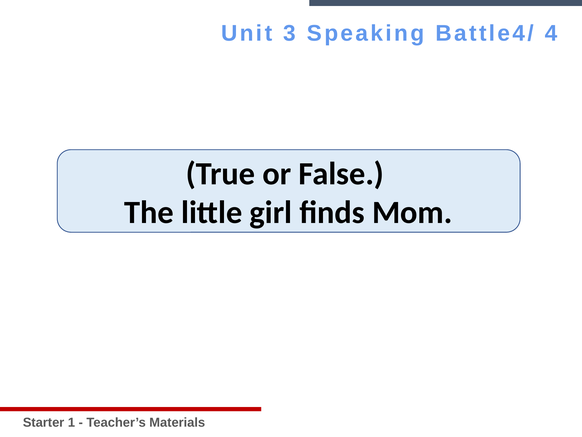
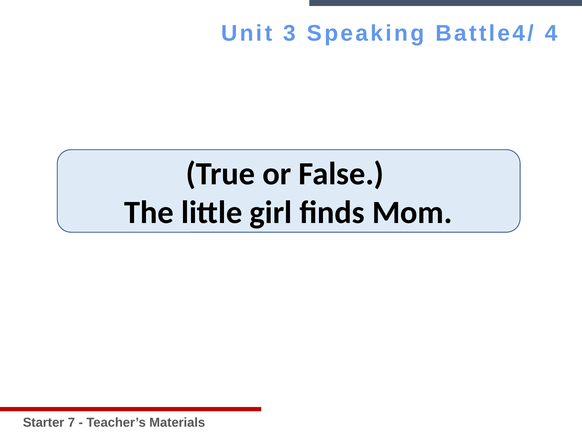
1: 1 -> 7
